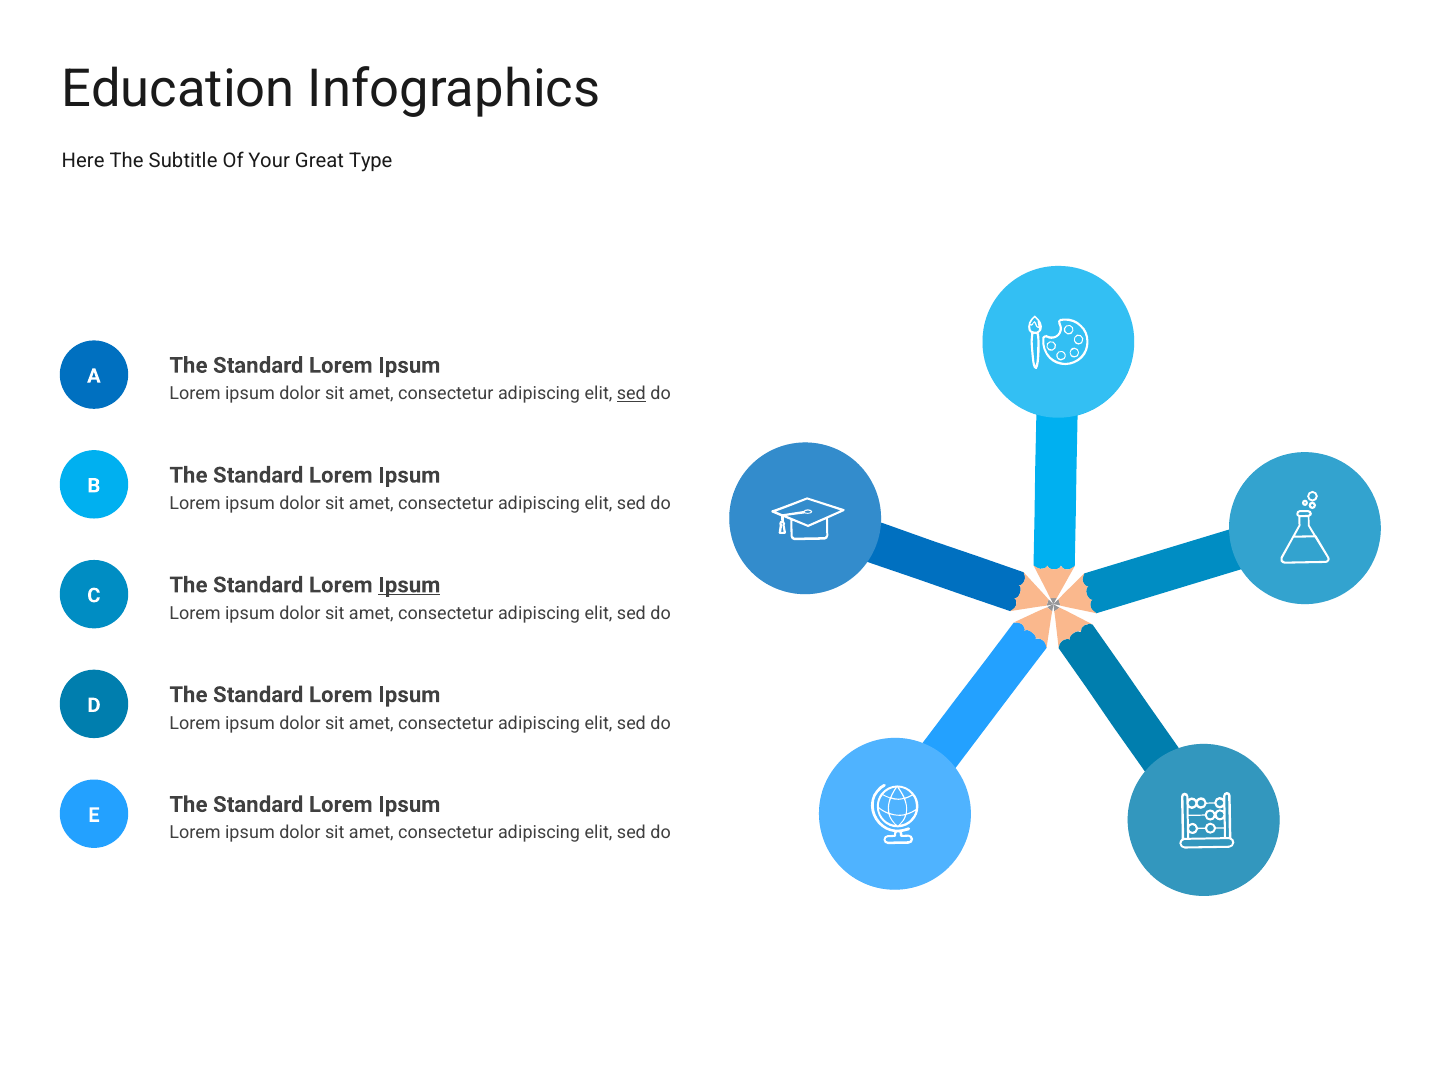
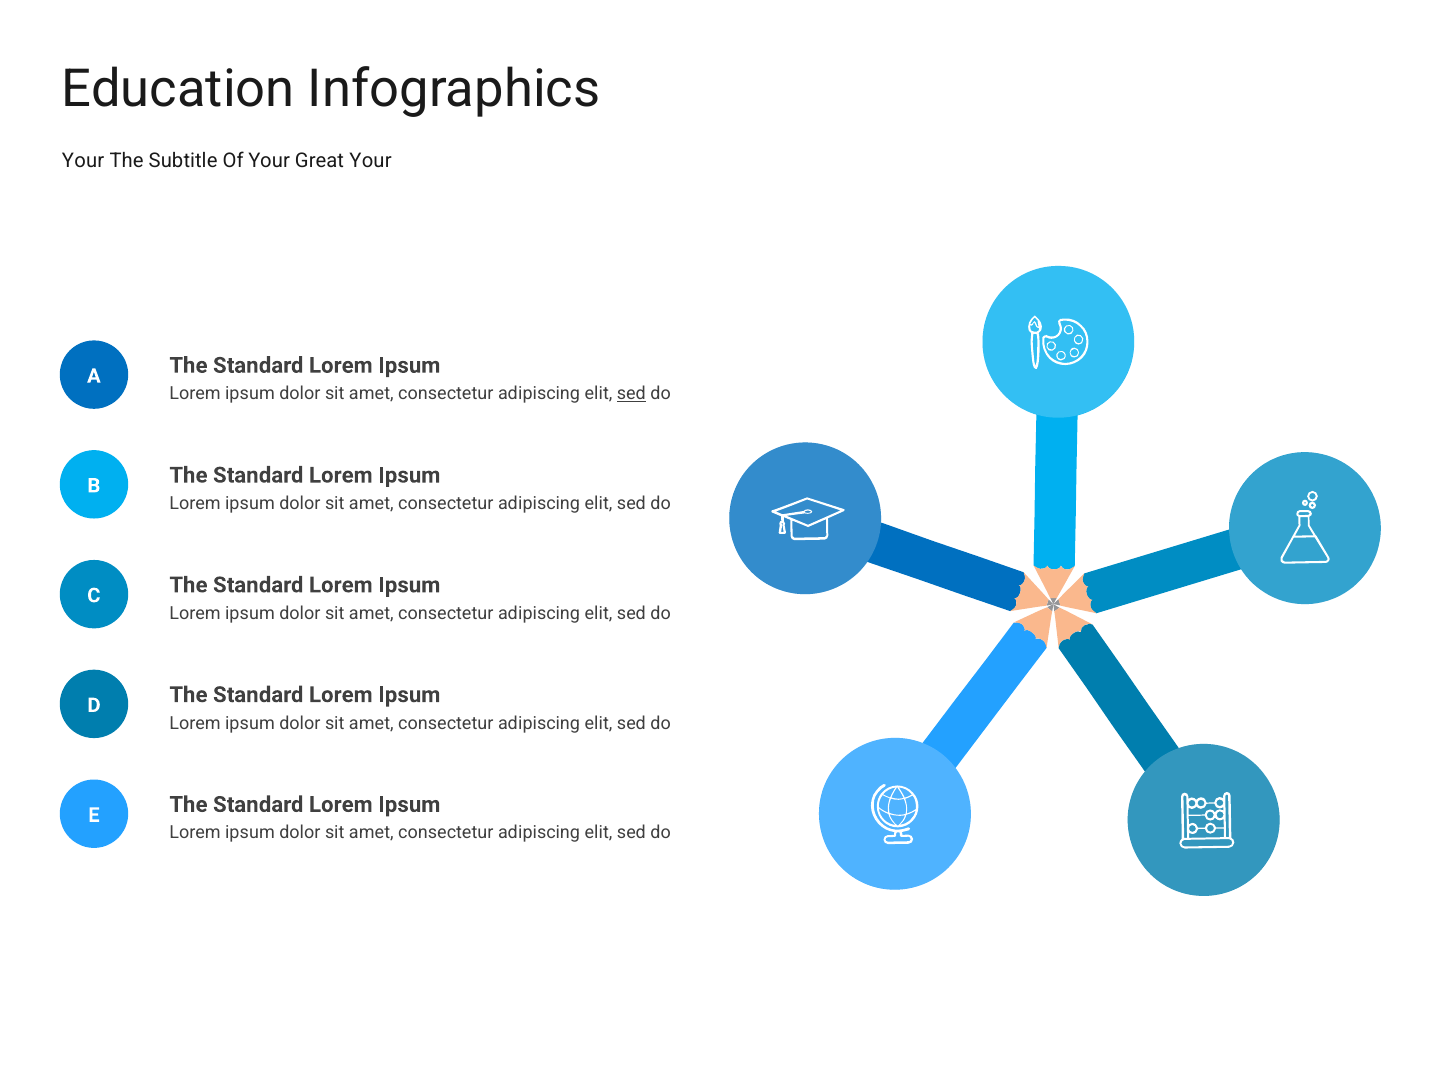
Here at (83, 161): Here -> Your
Great Type: Type -> Your
Ipsum at (409, 585) underline: present -> none
